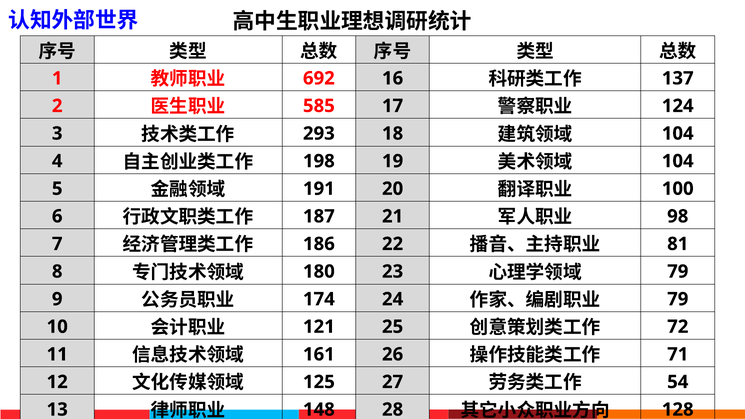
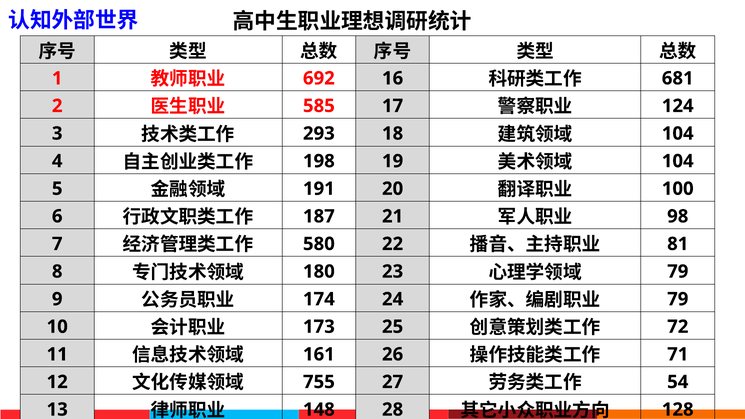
137 at (678, 78): 137 -> 681
186: 186 -> 580
121: 121 -> 173
125: 125 -> 755
